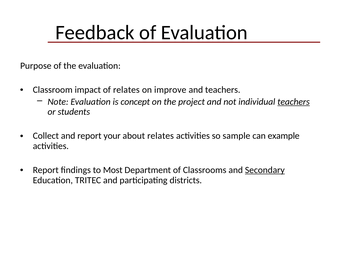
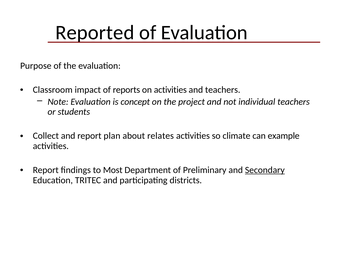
Feedback: Feedback -> Reported
of relates: relates -> reports
on improve: improve -> activities
teachers at (294, 102) underline: present -> none
your: your -> plan
sample: sample -> climate
Classrooms: Classrooms -> Preliminary
